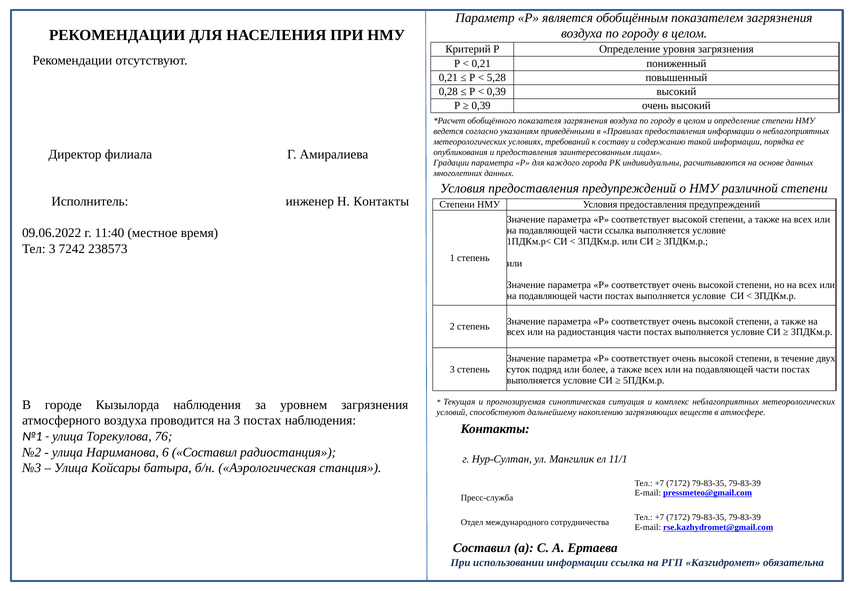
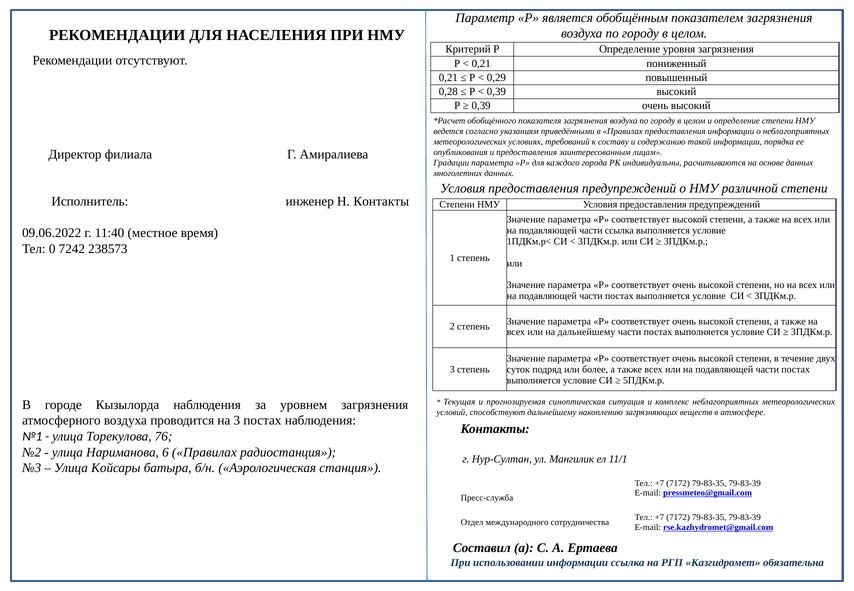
5,28: 5,28 -> 0,29
Тел 3: 3 -> 0
на радиостанция: радиостанция -> дальнейшему
6 Составил: Составил -> Правилах
